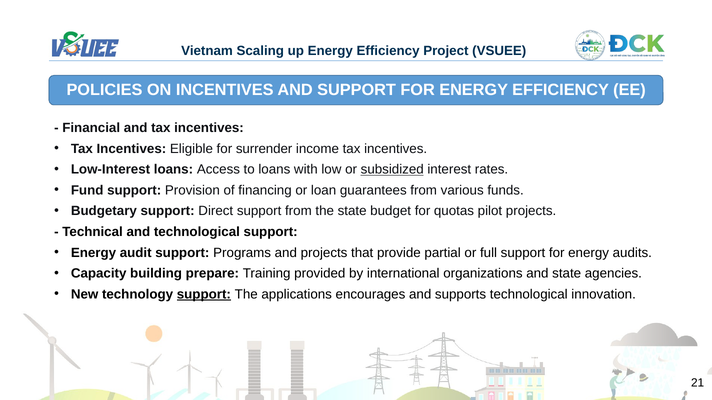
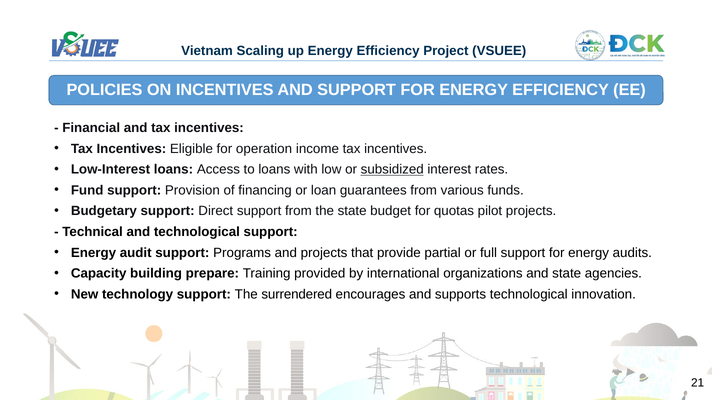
surrender: surrender -> operation
support at (204, 295) underline: present -> none
applications: applications -> surrendered
